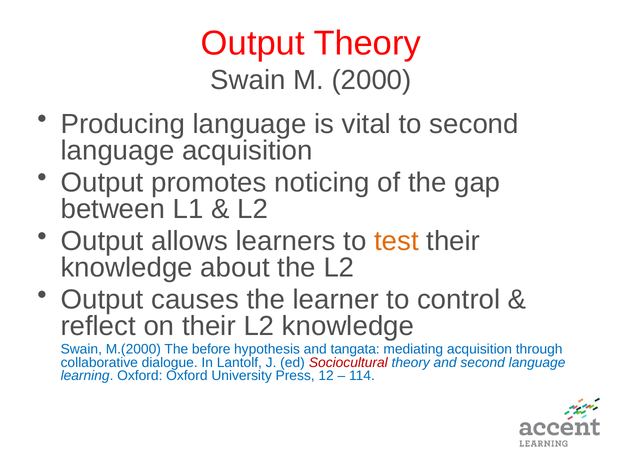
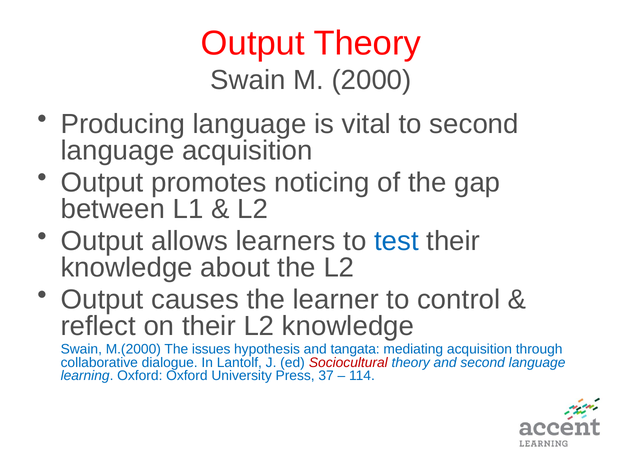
test colour: orange -> blue
before: before -> issues
12: 12 -> 37
